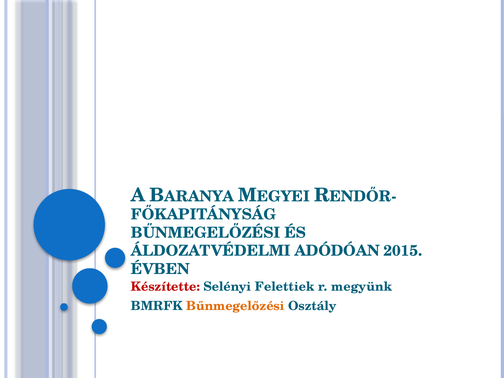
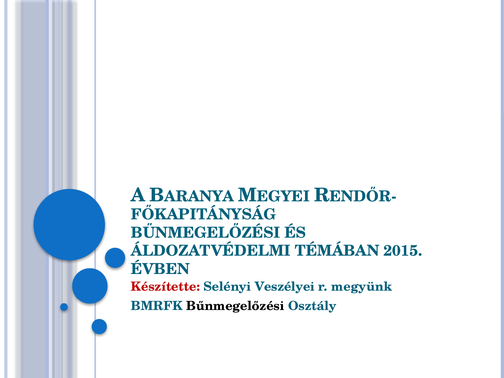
ADÓDÓAN: ADÓDÓAN -> TÉMÁBAN
Felettiek: Felettiek -> Veszélyei
Bűnmegelőzési at (235, 306) colour: orange -> black
